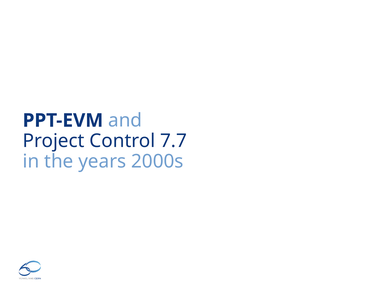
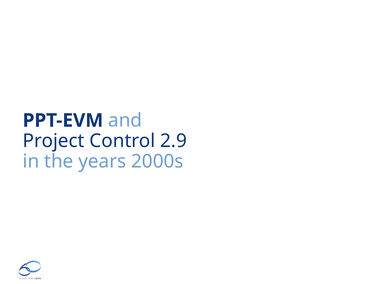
7.7: 7.7 -> 2.9
